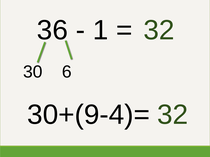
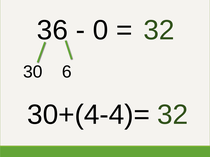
1: 1 -> 0
30+(9-4)=: 30+(9-4)= -> 30+(4-4)=
